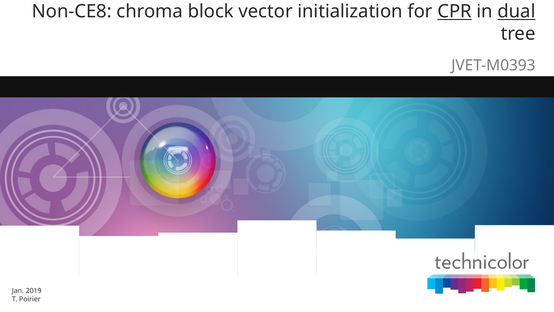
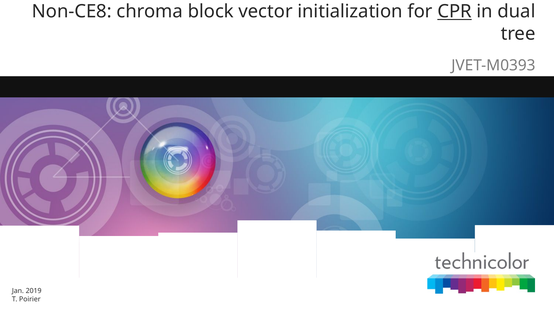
dual underline: present -> none
